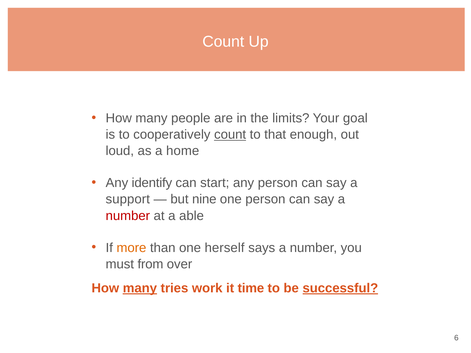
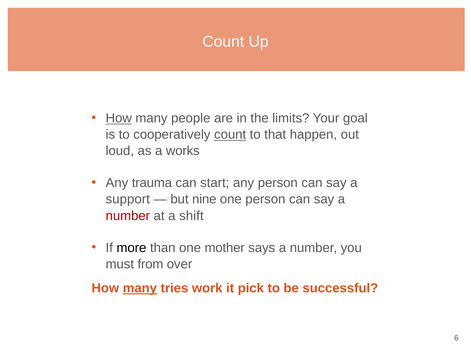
How at (119, 118) underline: none -> present
enough: enough -> happen
home: home -> works
identify: identify -> trauma
able: able -> shift
more colour: orange -> black
herself: herself -> mother
time: time -> pick
successful underline: present -> none
